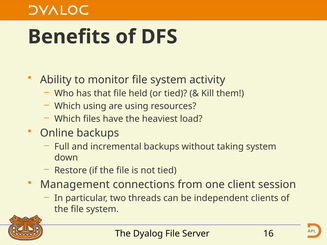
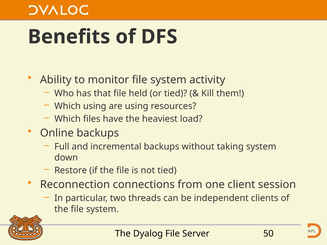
Management: Management -> Reconnection
16: 16 -> 50
